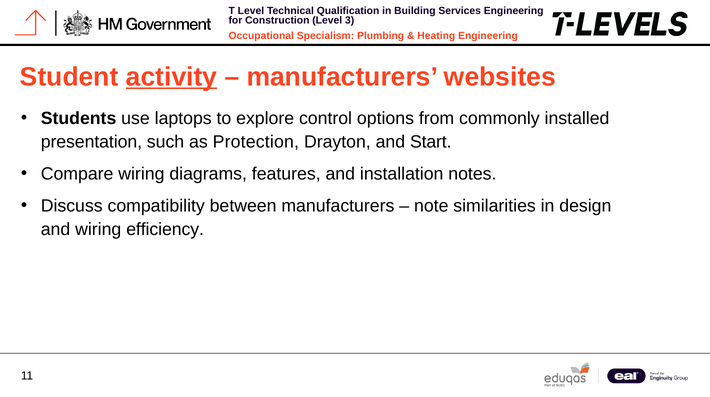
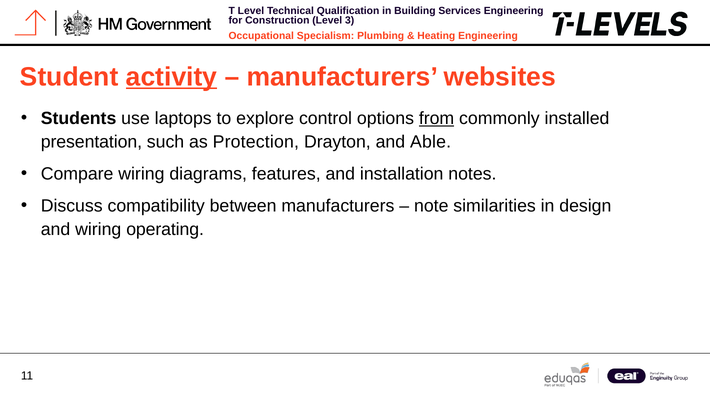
from underline: none -> present
Start: Start -> Able
efficiency: efficiency -> operating
